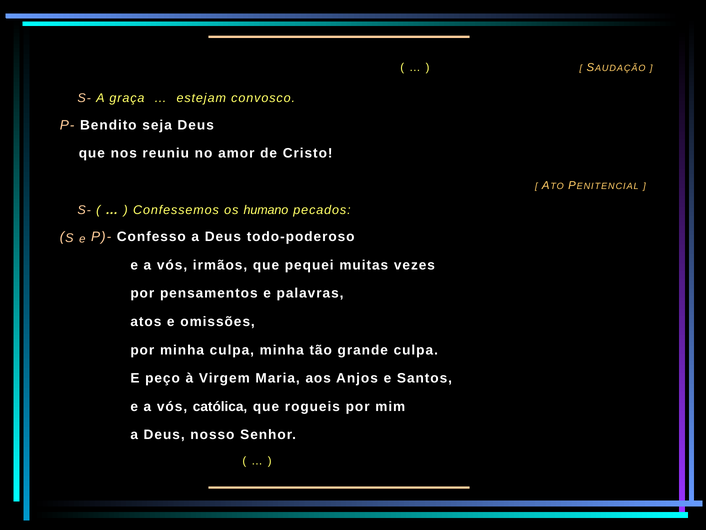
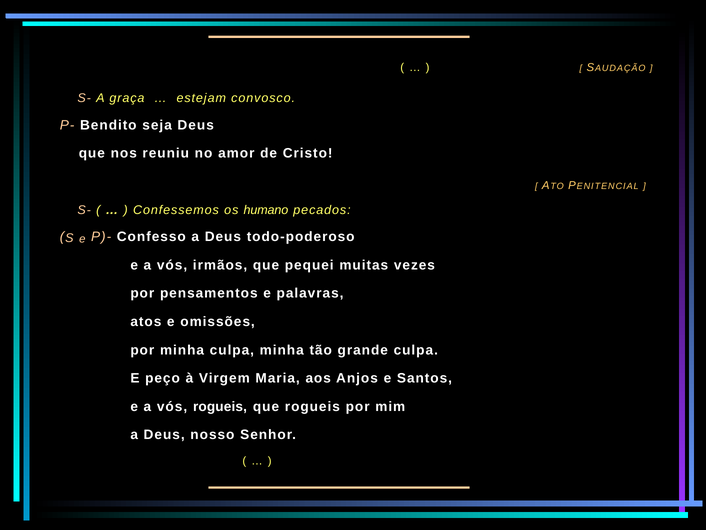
vós católica: católica -> rogueis
